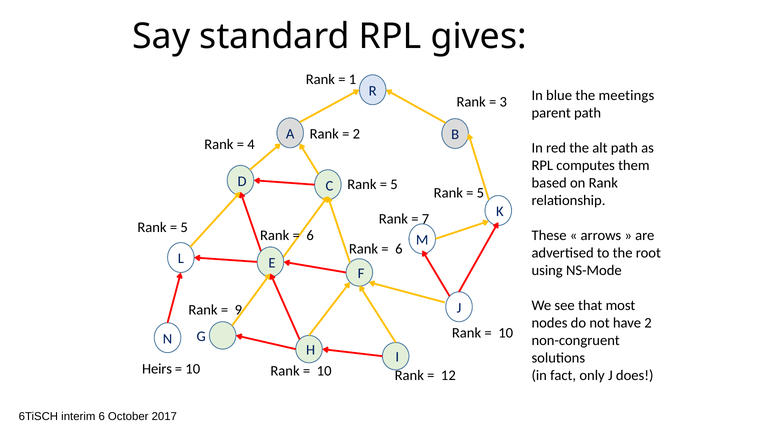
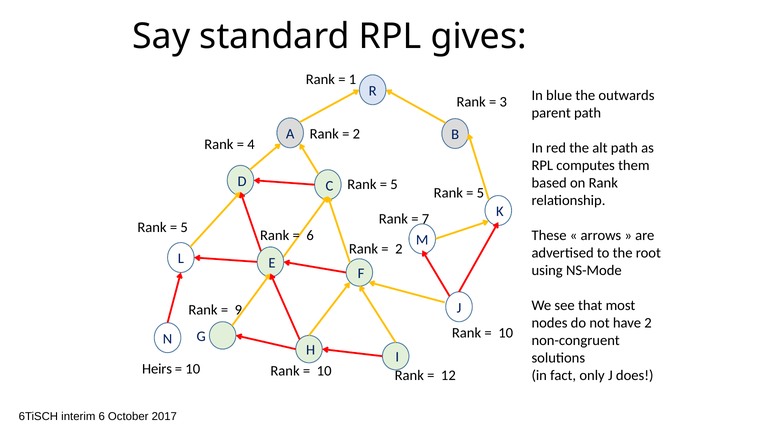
meetings: meetings -> outwards
6 at (399, 249): 6 -> 2
